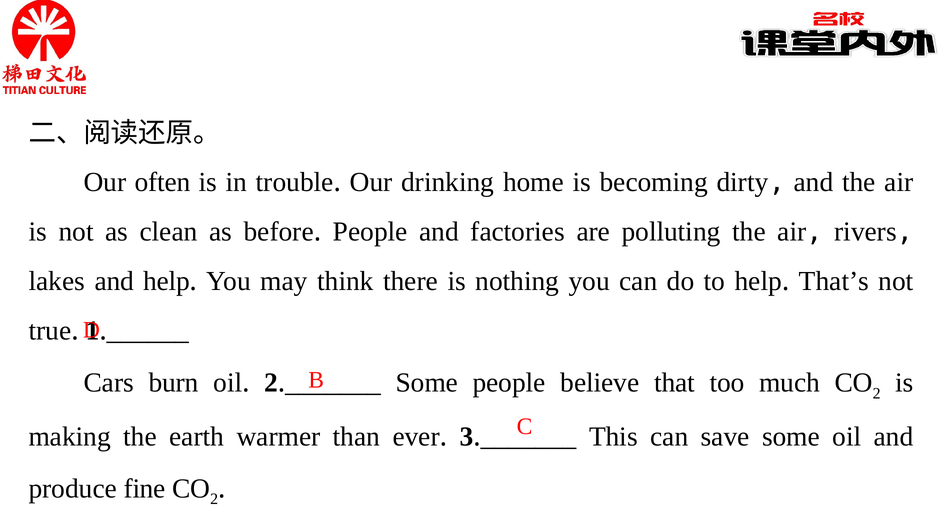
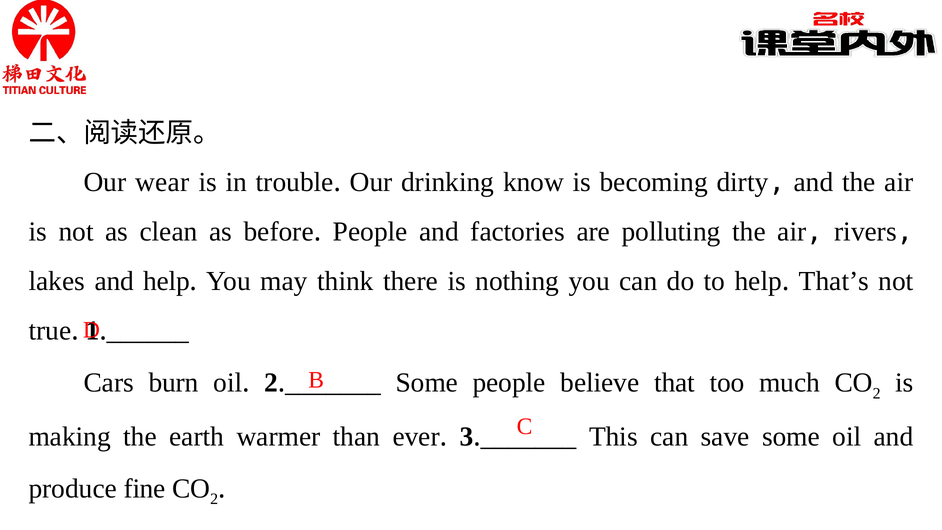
often: often -> wear
home: home -> know
